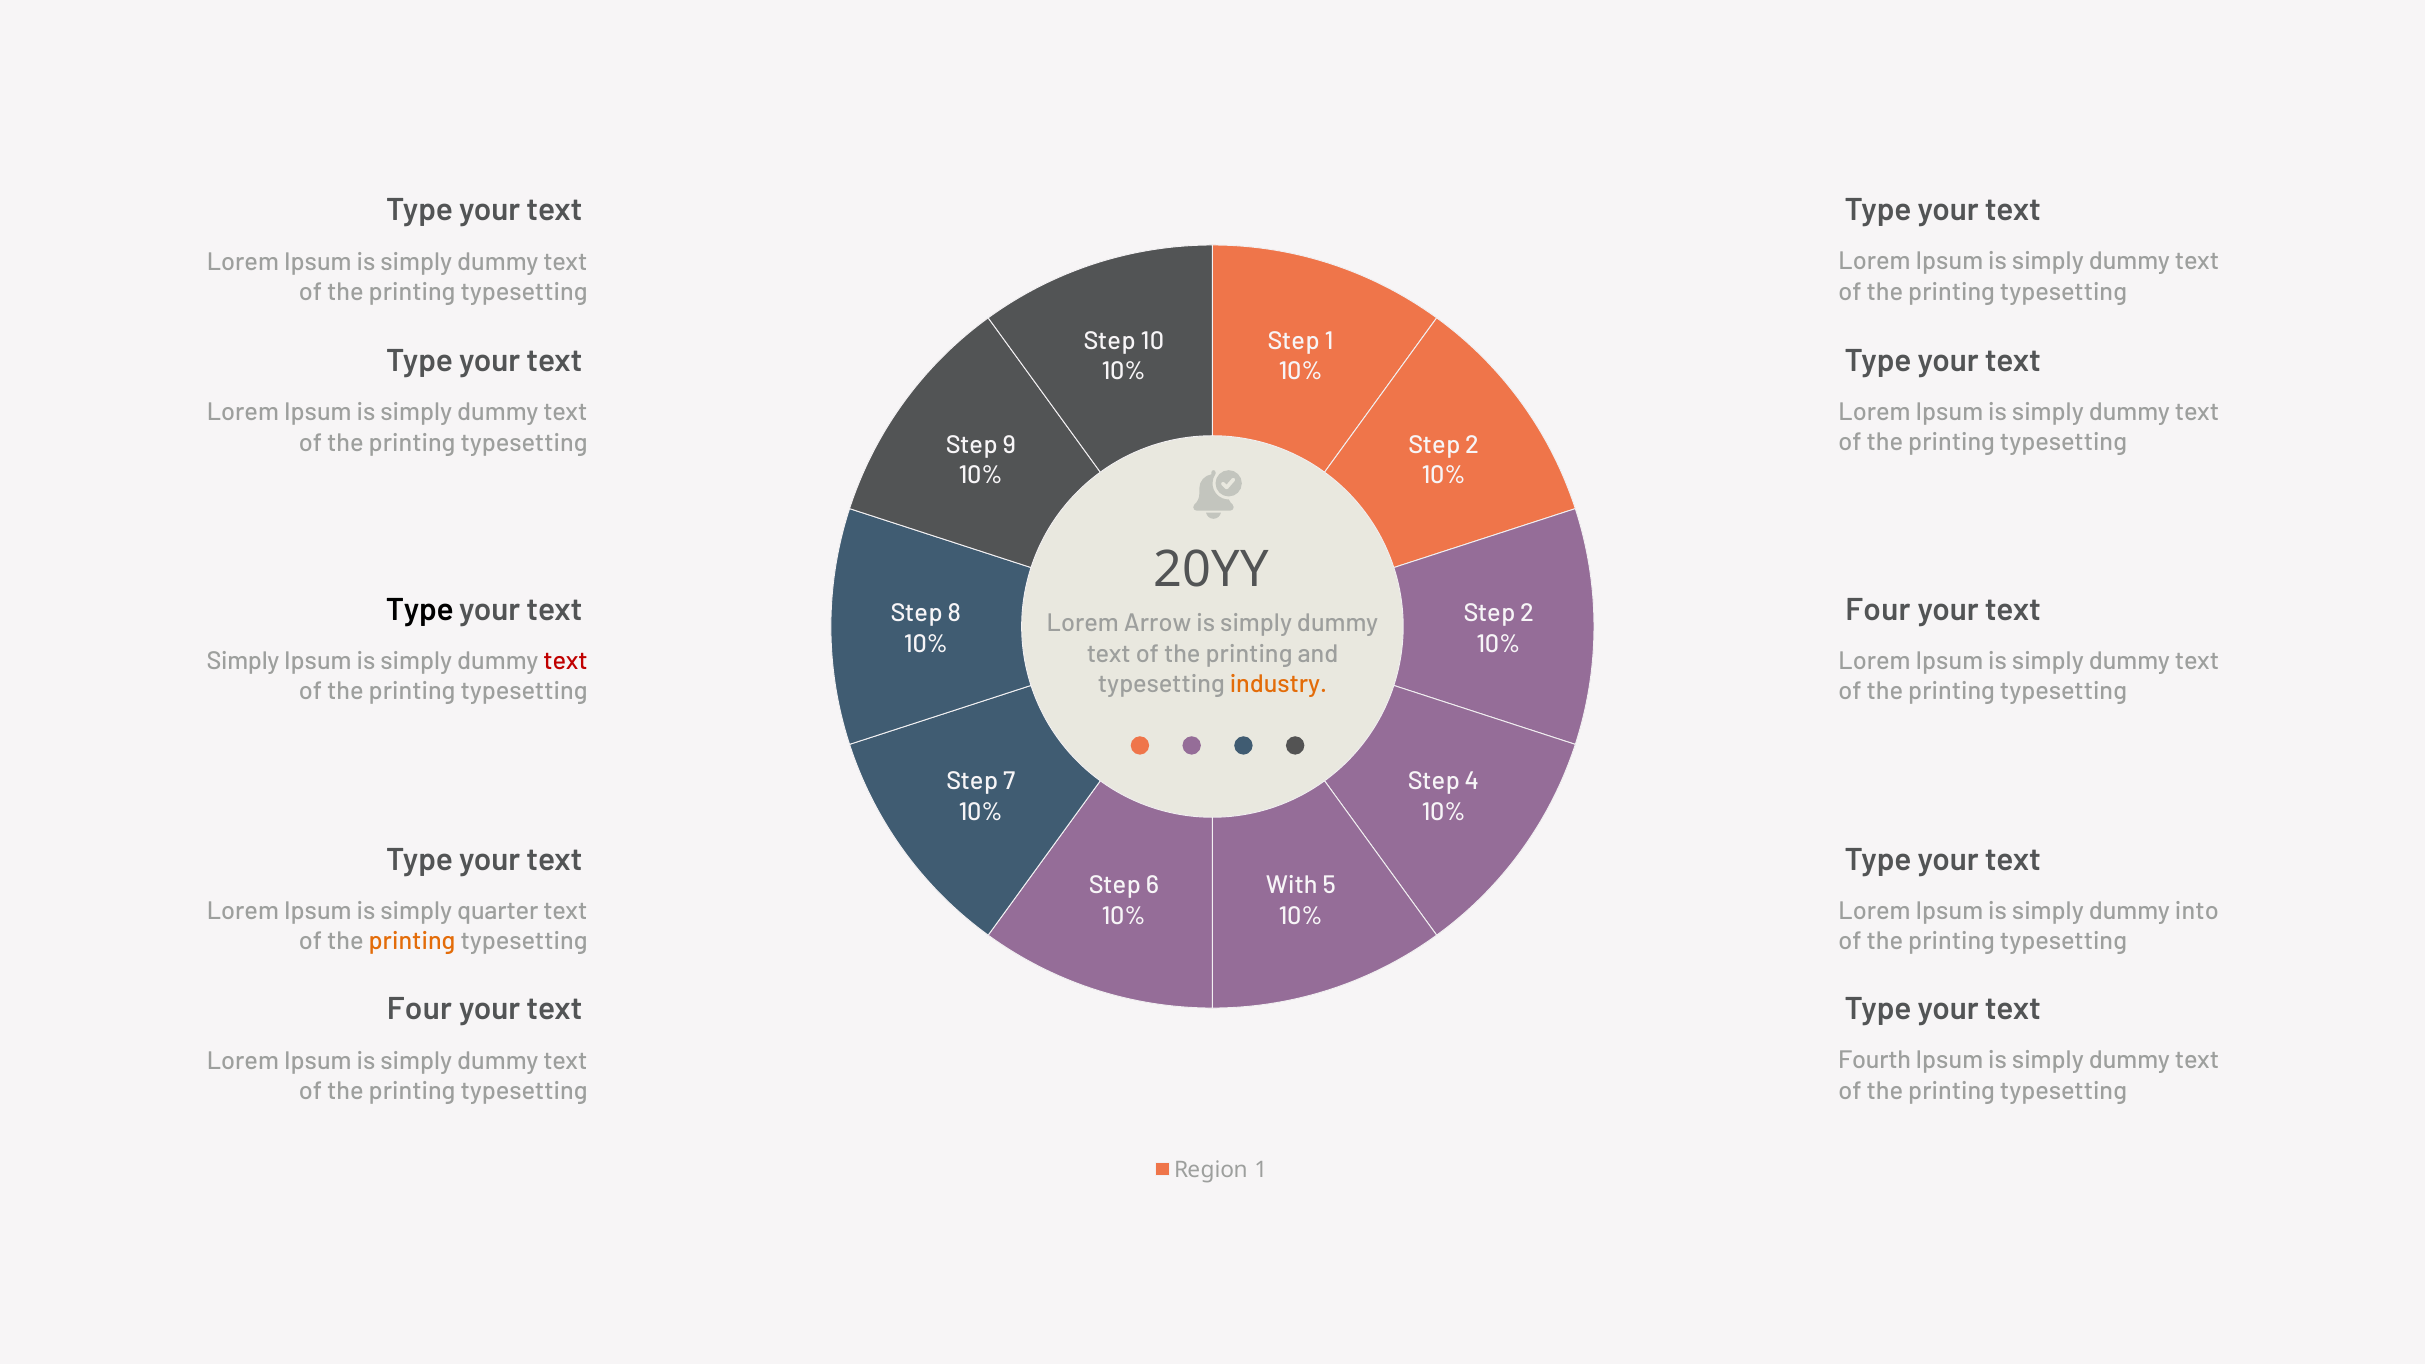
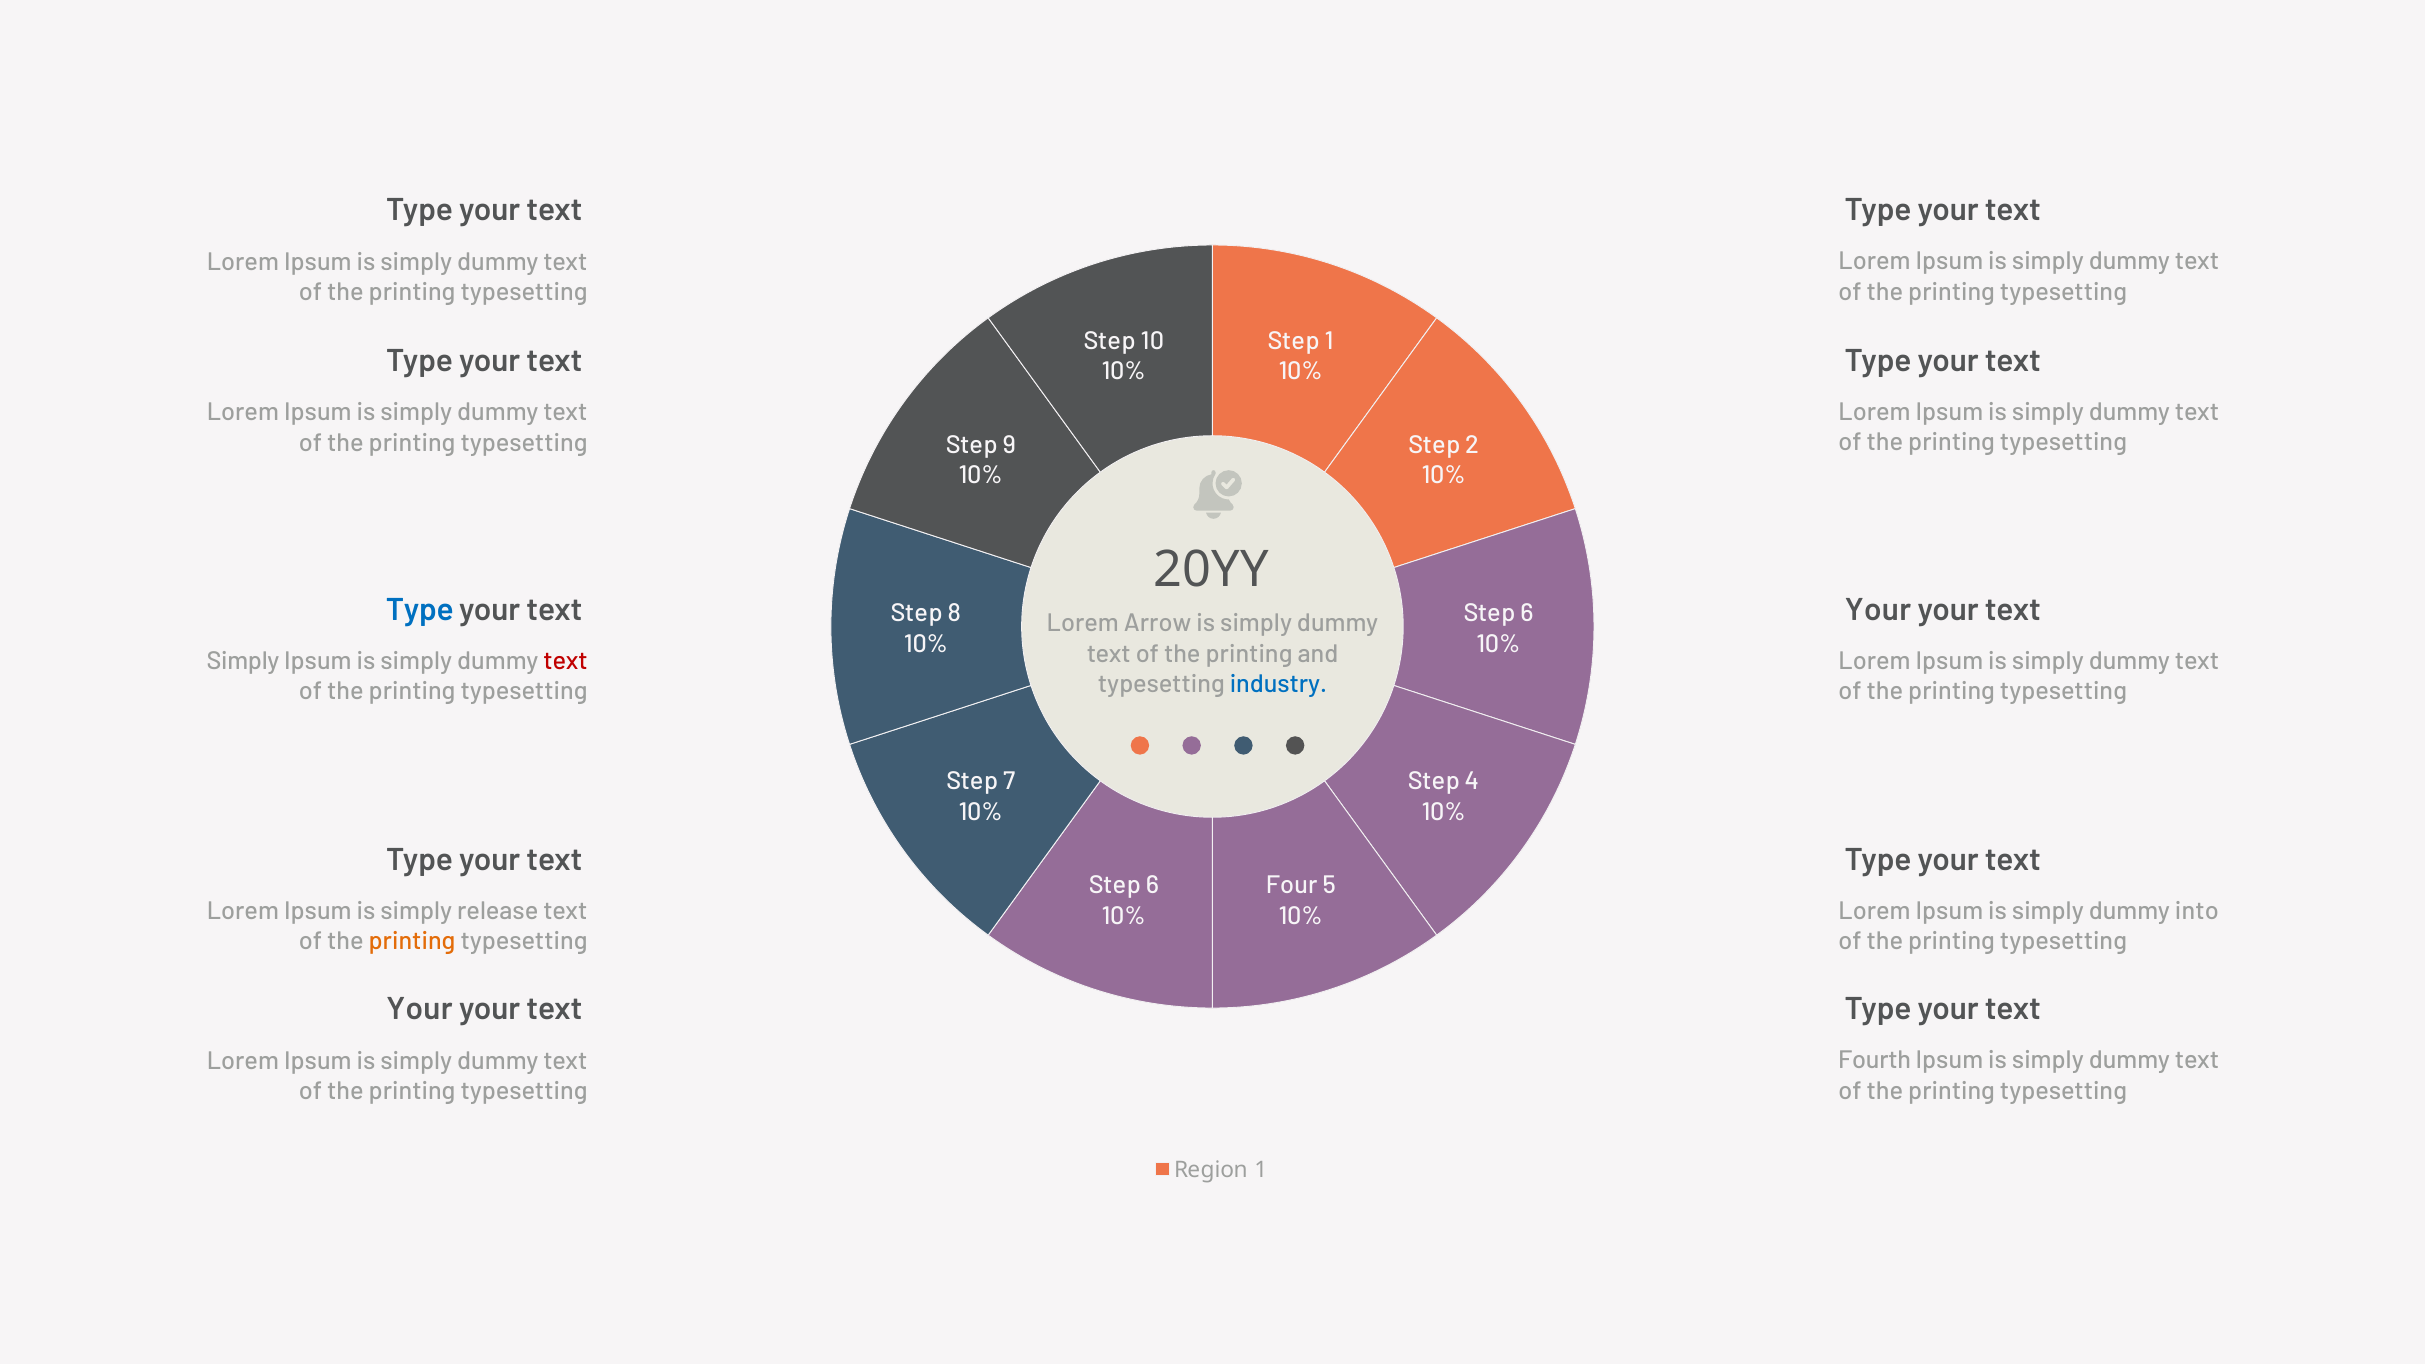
Four at (1878, 610): Four -> Your
Type at (420, 610) colour: black -> blue
2 at (1527, 613): 2 -> 6
industry colour: orange -> blue
With: With -> Four
quarter: quarter -> release
Four at (419, 1010): Four -> Your
